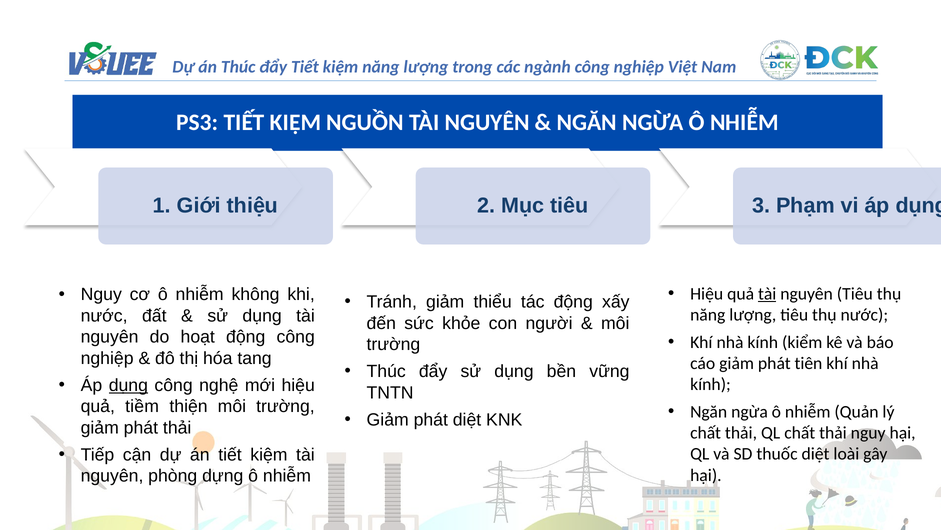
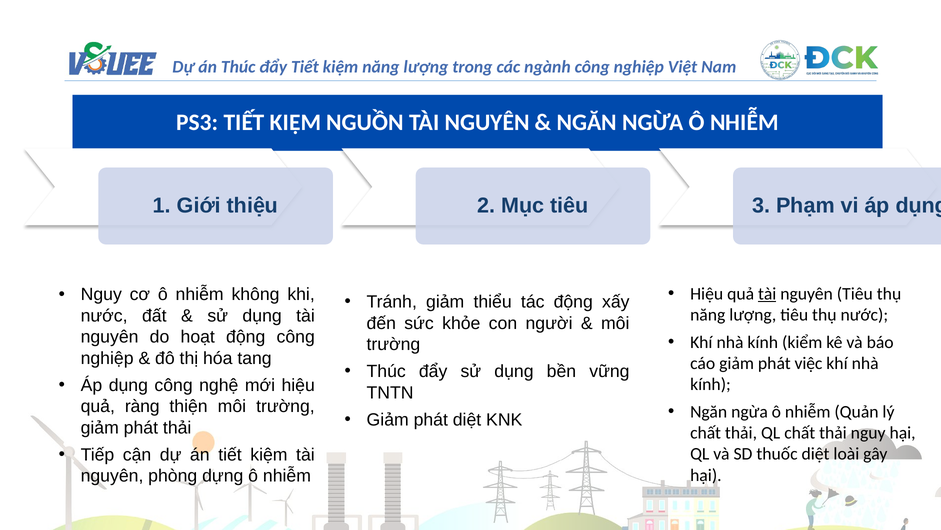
tiên: tiên -> việc
dụng at (128, 385) underline: present -> none
tiềm: tiềm -> ràng
